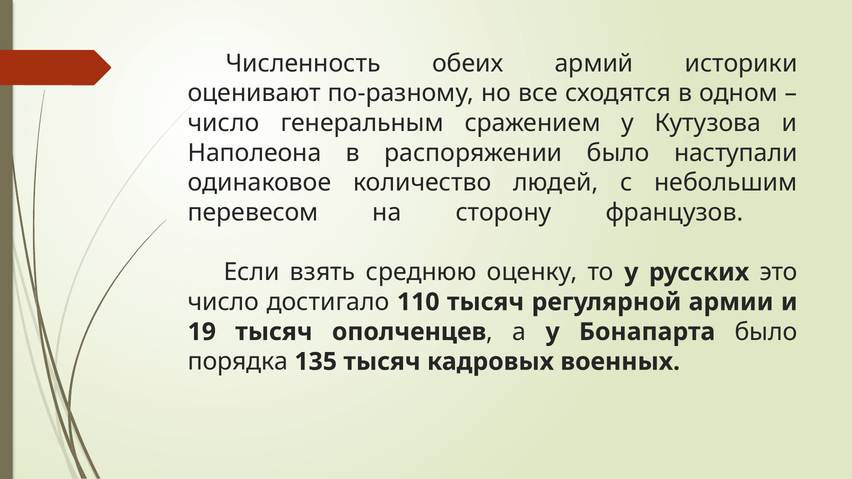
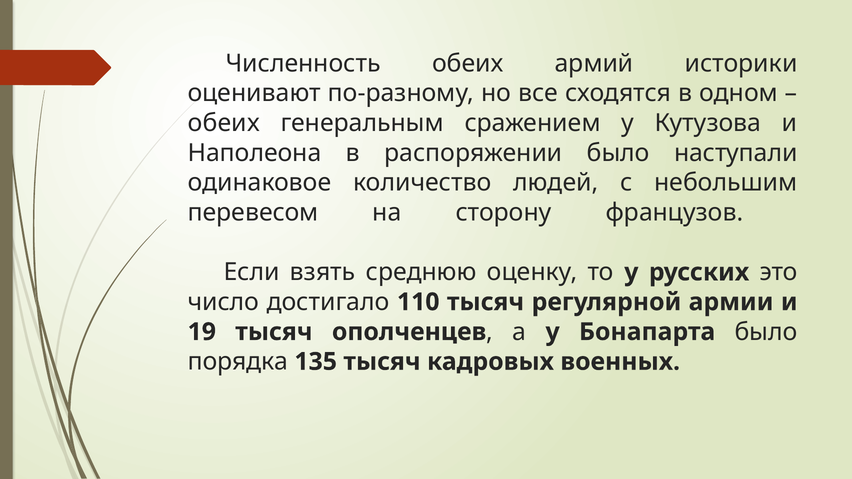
число at (224, 123): число -> обеих
